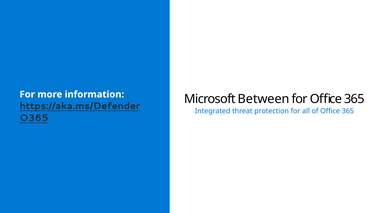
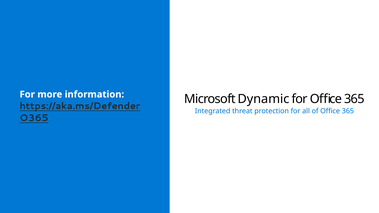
Between: Between -> Dynamic
